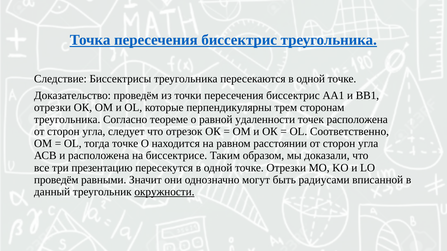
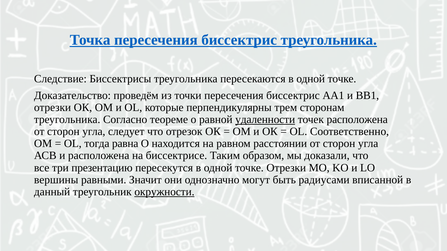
удаленности underline: none -> present
тогда точке: точке -> равна
проведём at (56, 180): проведём -> вершины
